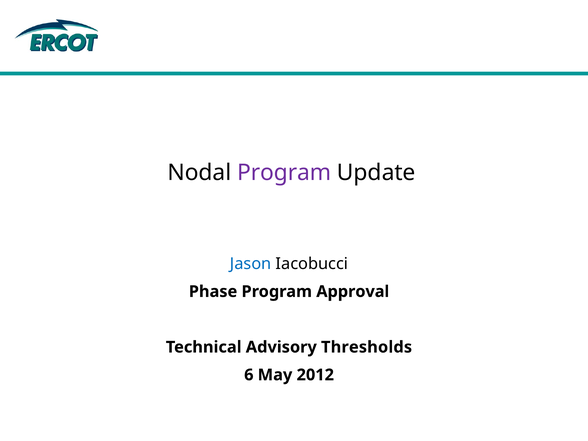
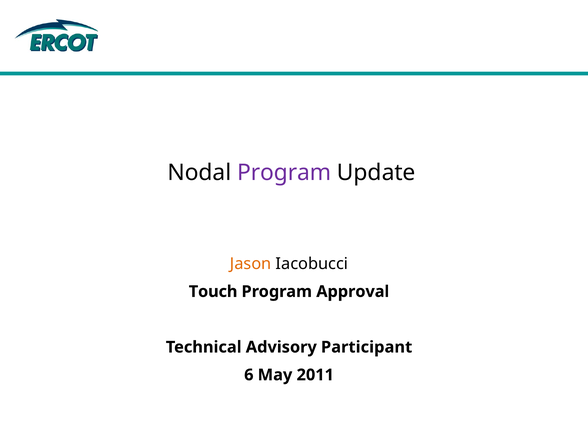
Jason colour: blue -> orange
Phase: Phase -> Touch
Thresholds: Thresholds -> Participant
2012: 2012 -> 2011
